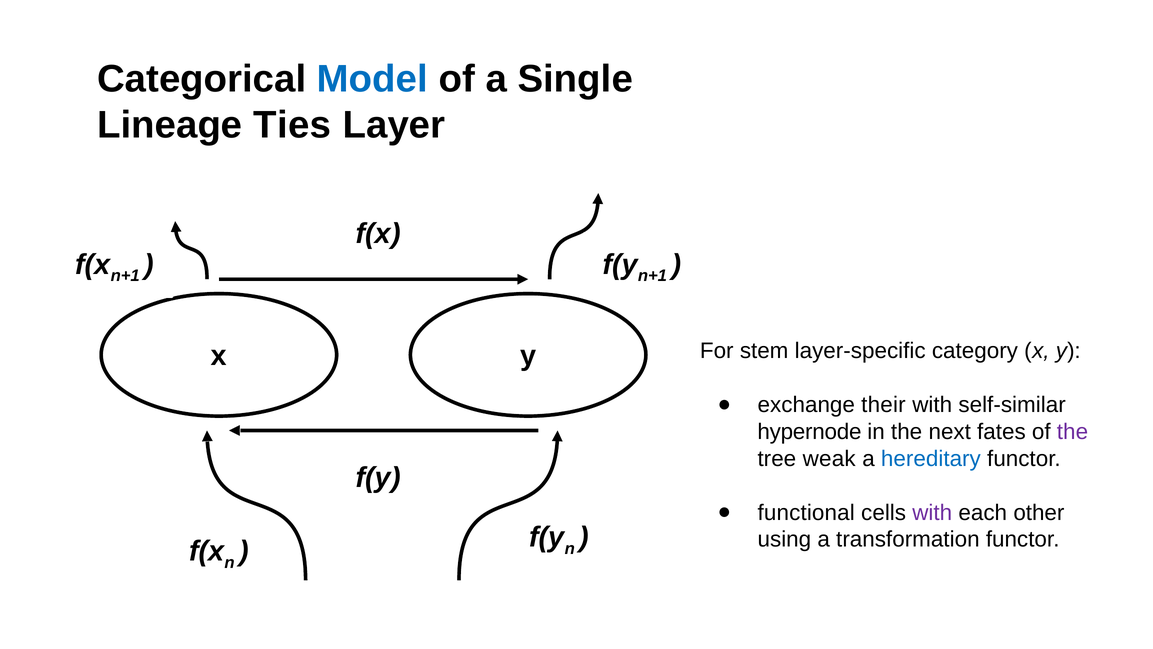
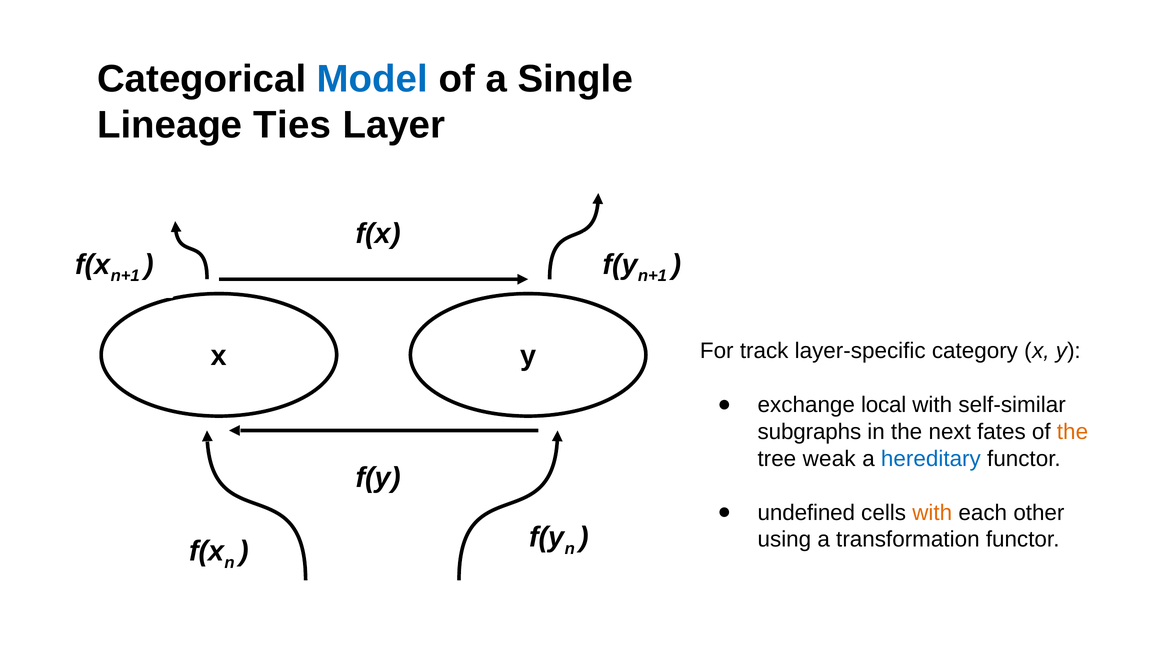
stem: stem -> track
their: their -> local
hypernode: hypernode -> subgraphs
the at (1072, 432) colour: purple -> orange
functional: functional -> undefined
with at (932, 512) colour: purple -> orange
